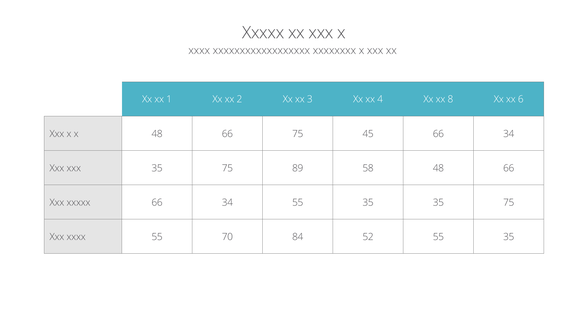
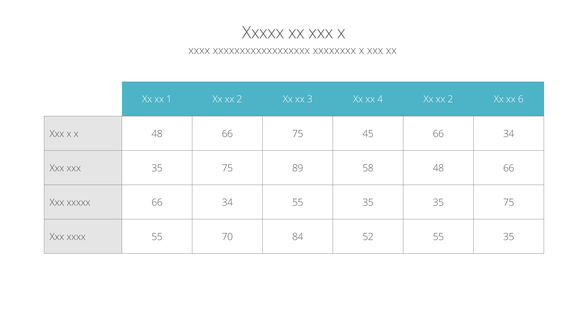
4 Xx xx 8: 8 -> 2
